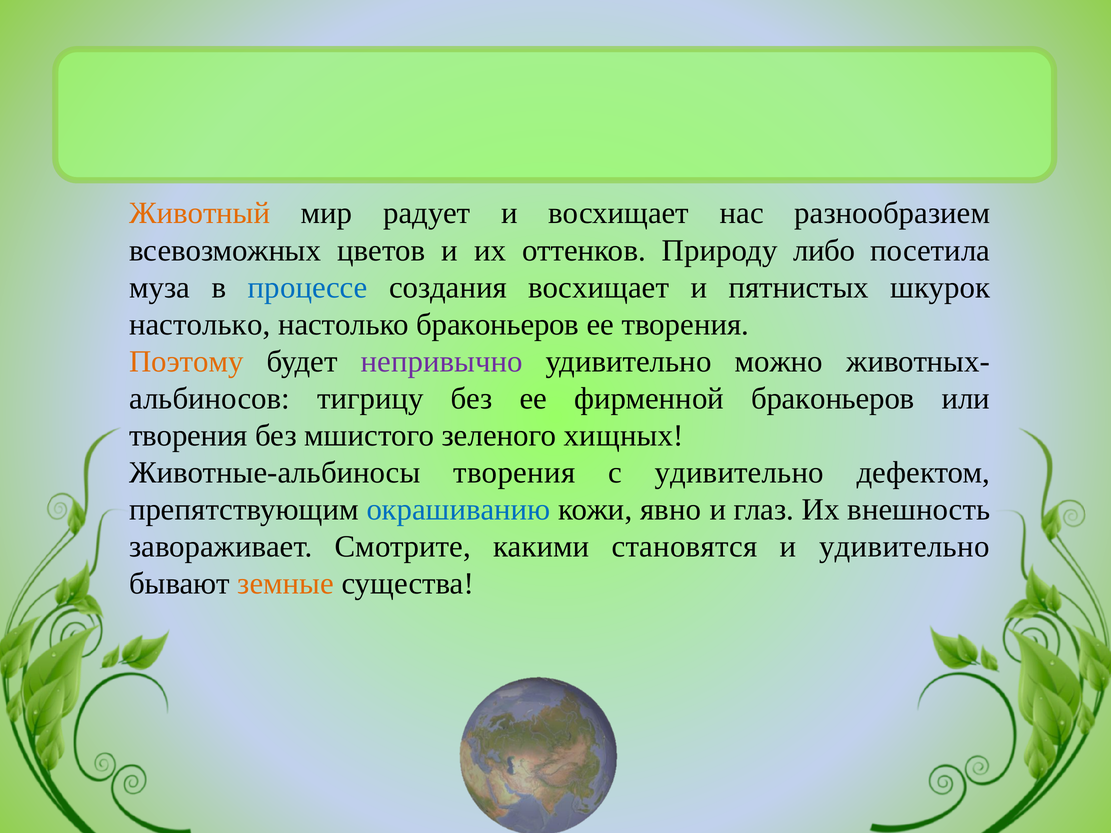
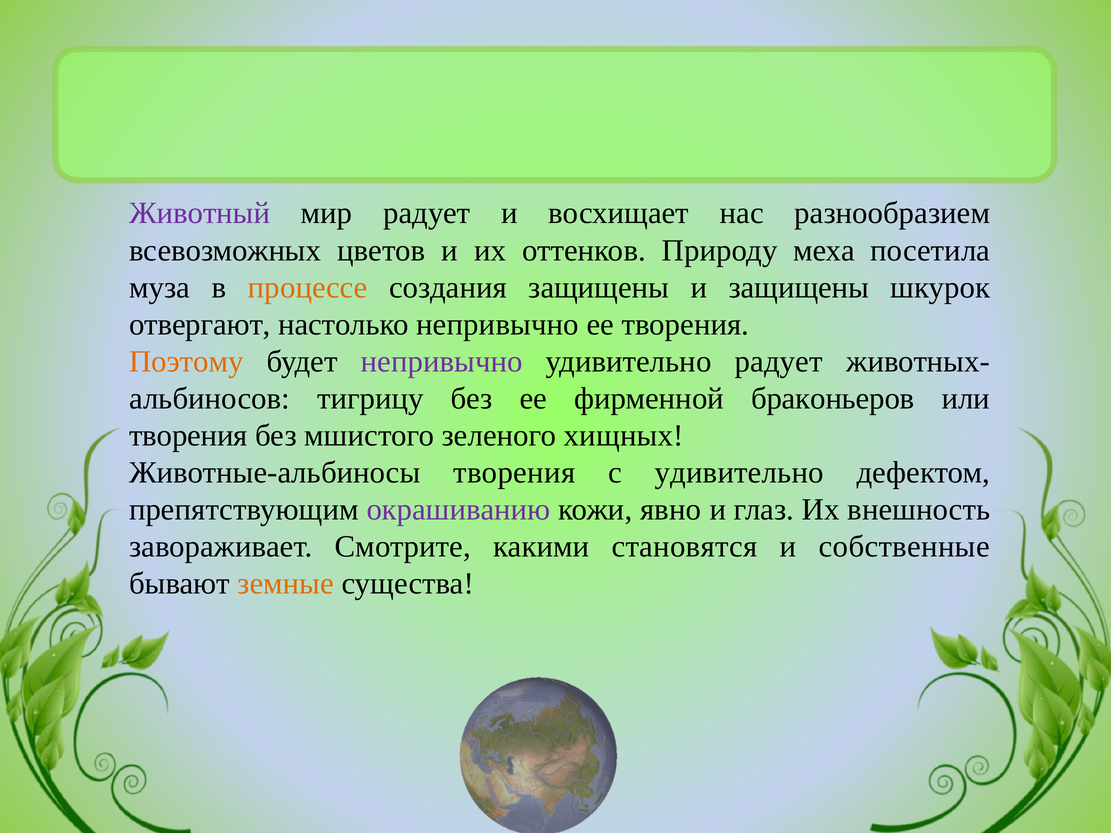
Животный colour: orange -> purple
либо: либо -> меха
процессе colour: blue -> orange
создания восхищает: восхищает -> защищены
и пятнистых: пятнистых -> защищены
настолько at (200, 325): настолько -> отвергают
настолько браконьеров: браконьеров -> непривычно
удивительно можно: можно -> радует
окрашиванию colour: blue -> purple
и удивительно: удивительно -> собственные
